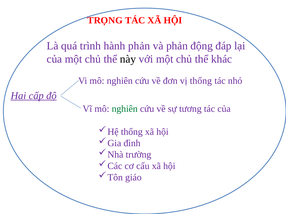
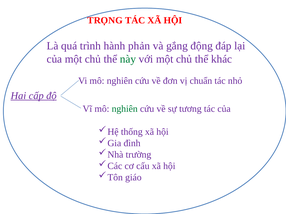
và phản: phản -> gắng
này colour: black -> green
vị thống: thống -> chuẩn
